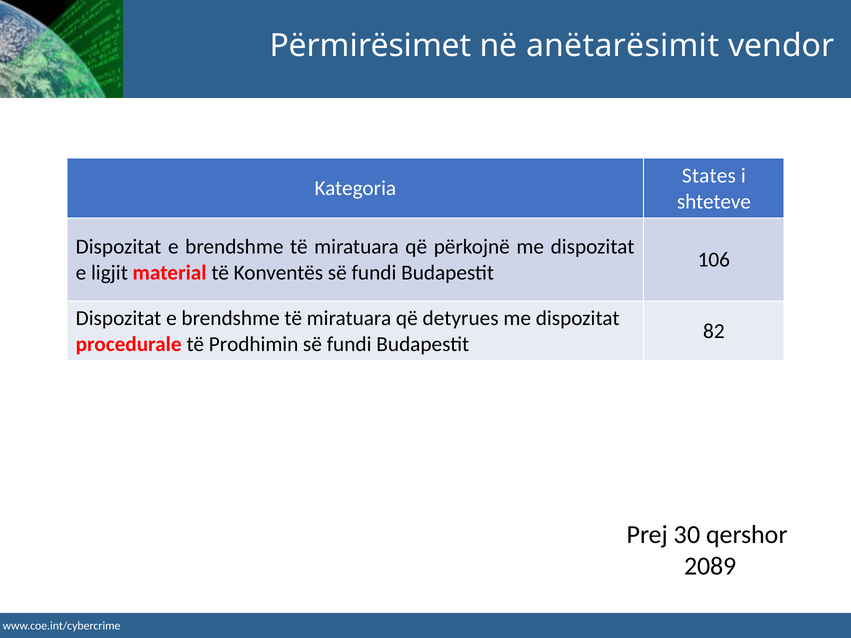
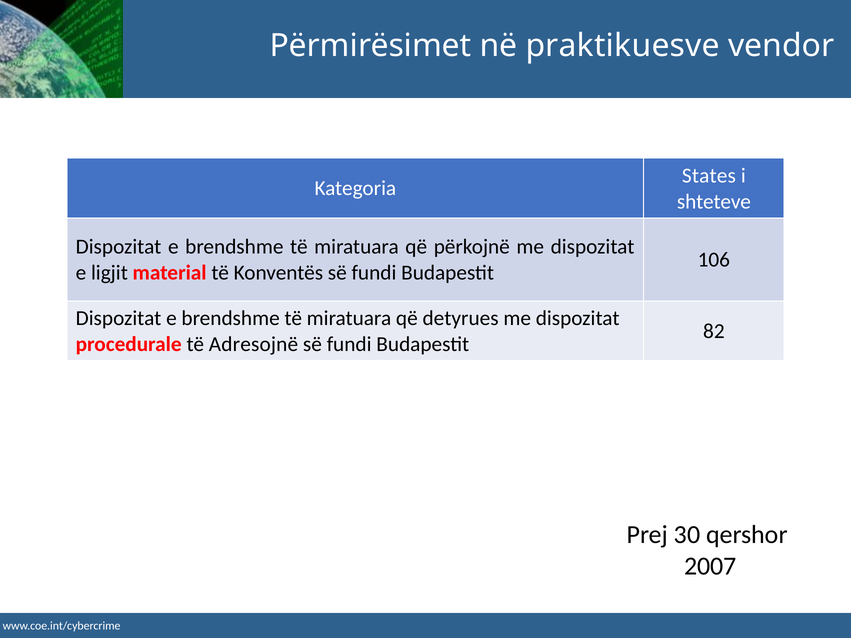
anëtarësimit: anëtarësimit -> praktikuesve
Prodhimin: Prodhimin -> Adresojnë
2089: 2089 -> 2007
